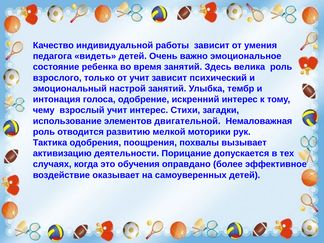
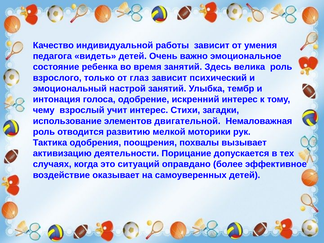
от учит: учит -> глаз
обучения: обучения -> ситуаций
